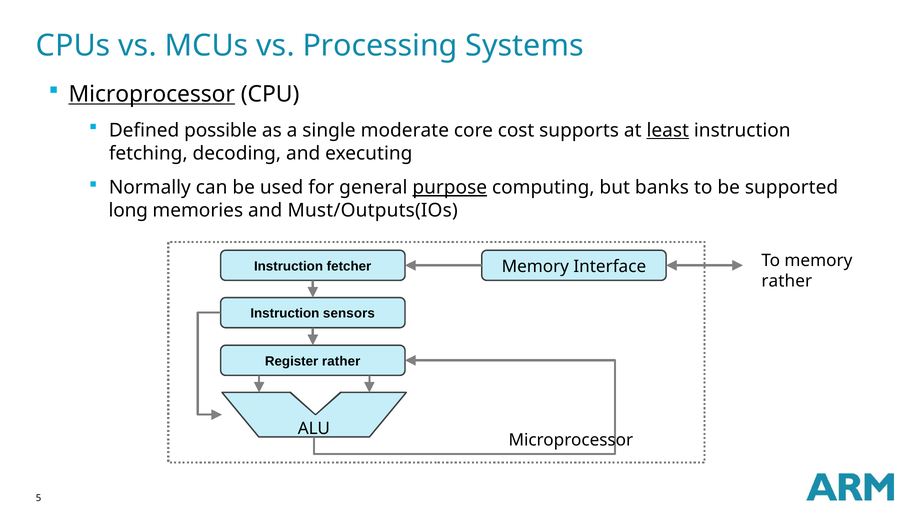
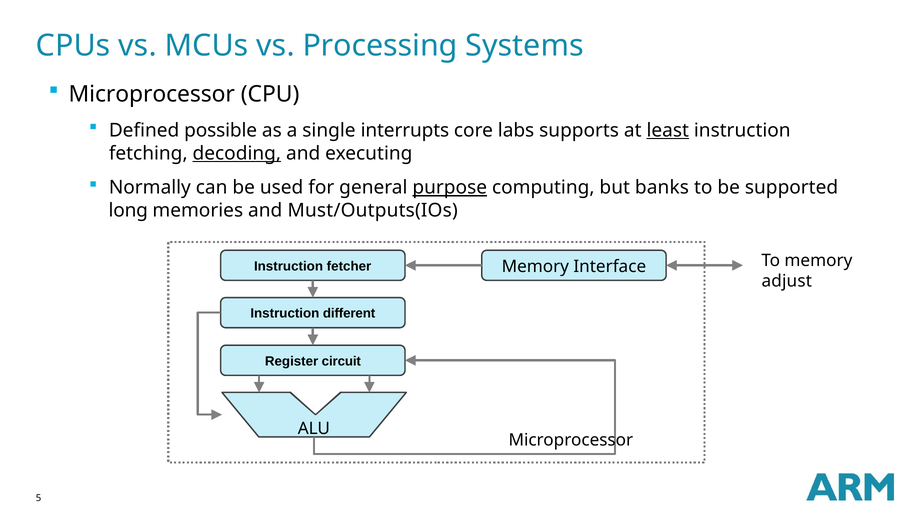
Microprocessor at (152, 94) underline: present -> none
moderate: moderate -> interrupts
cost: cost -> labs
decoding underline: none -> present
rather at (787, 281): rather -> adjust
sensors: sensors -> different
Register rather: rather -> circuit
